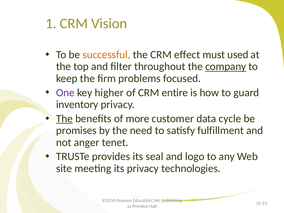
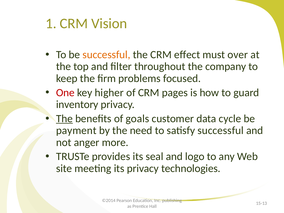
used: used -> over
company underline: present -> none
One colour: purple -> red
entire: entire -> pages
more: more -> goals
promises: promises -> payment
satisfy fulfillment: fulfillment -> successful
tenet: tenet -> more
